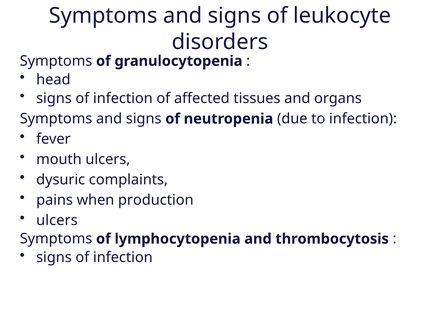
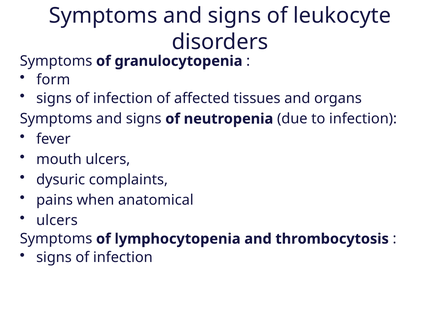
head: head -> form
production: production -> anatomical
